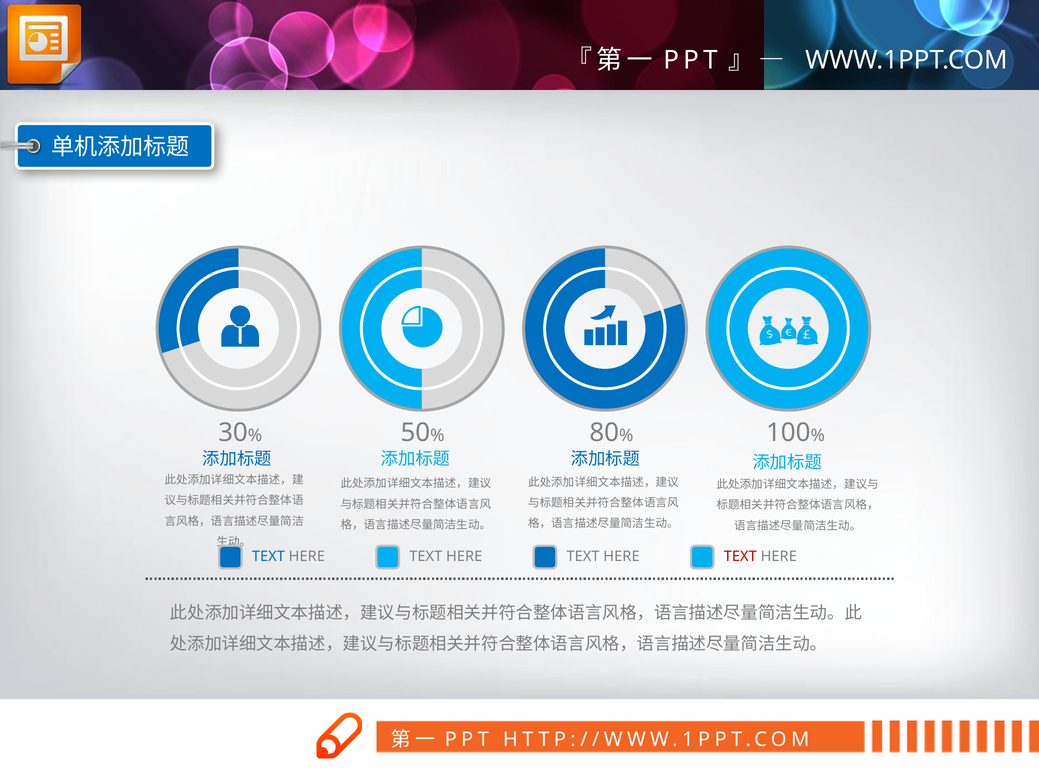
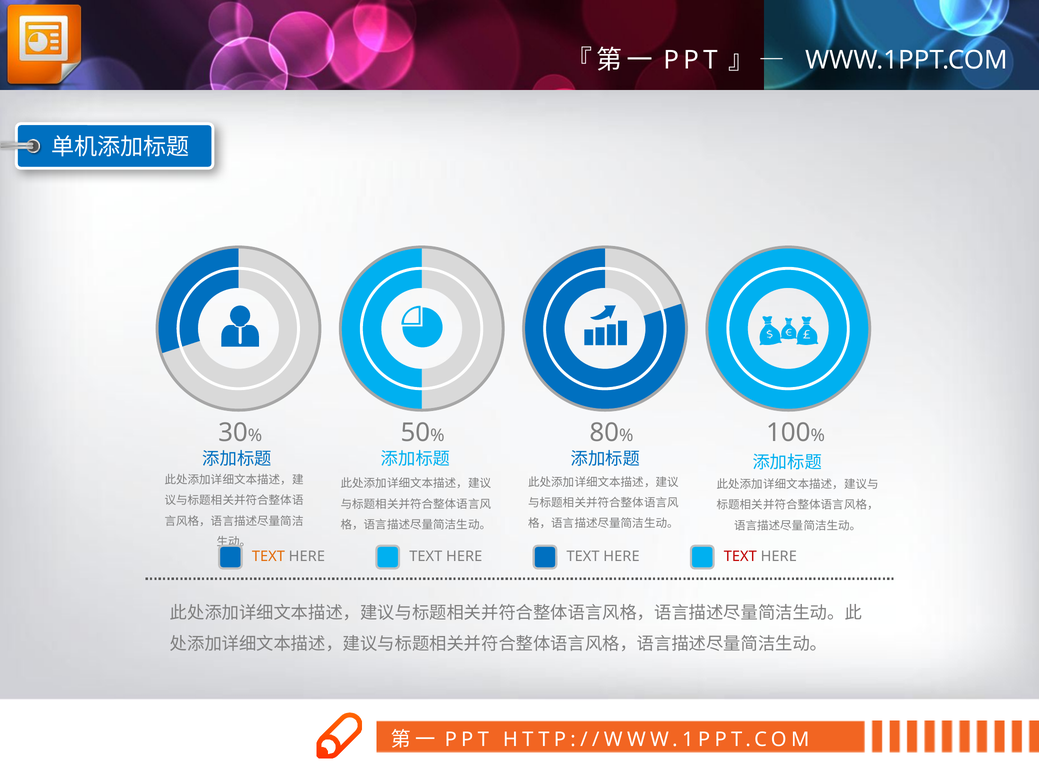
TEXT at (268, 556) colour: blue -> orange
